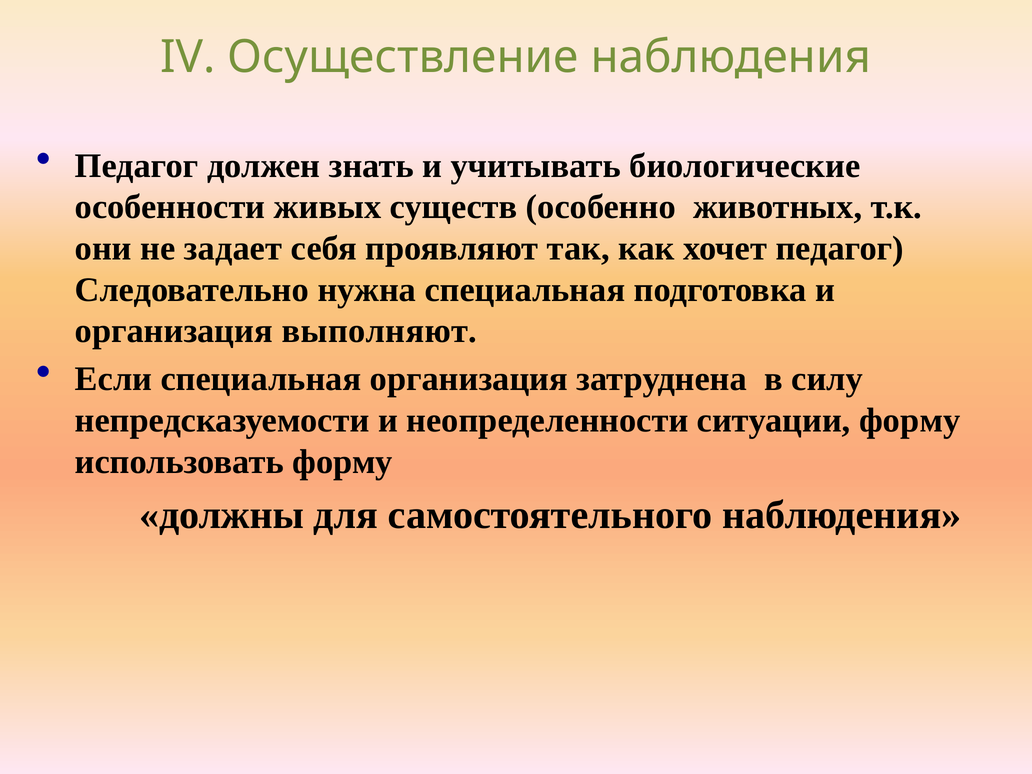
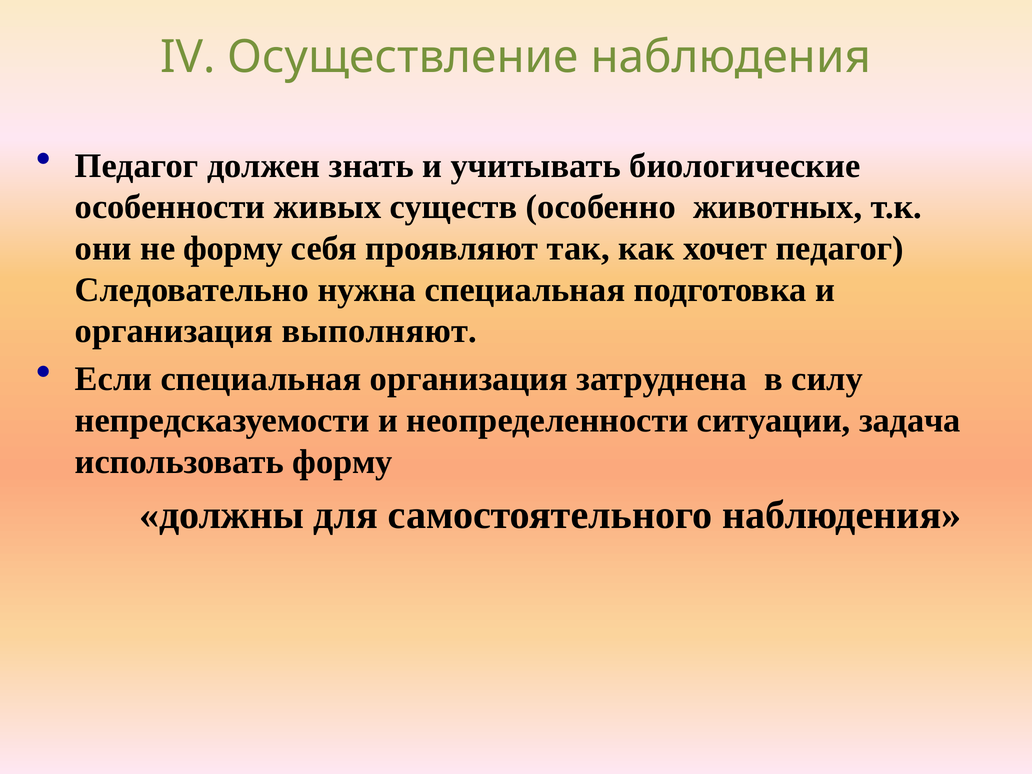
не задает: задает -> форму
ситуации форму: форму -> задача
